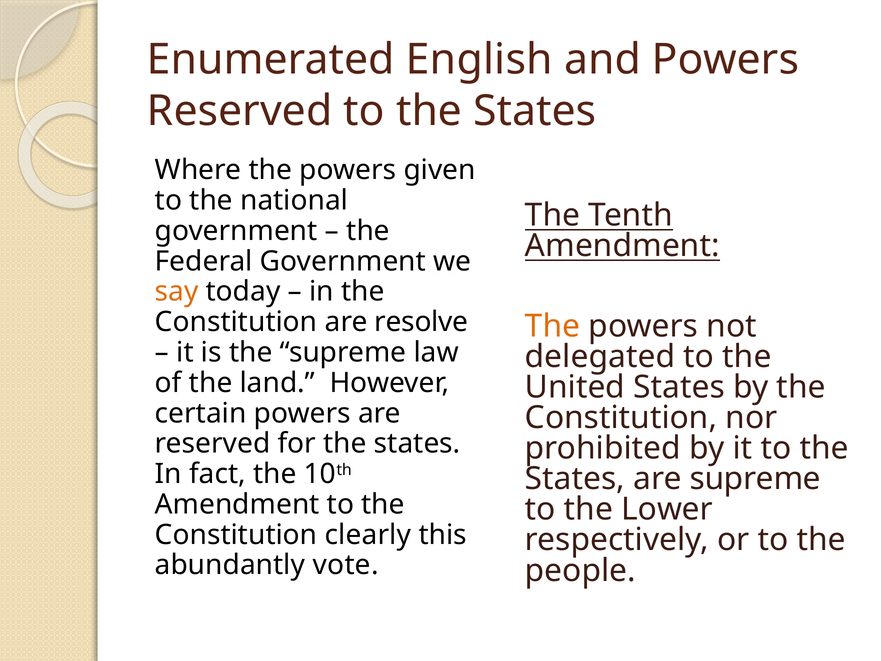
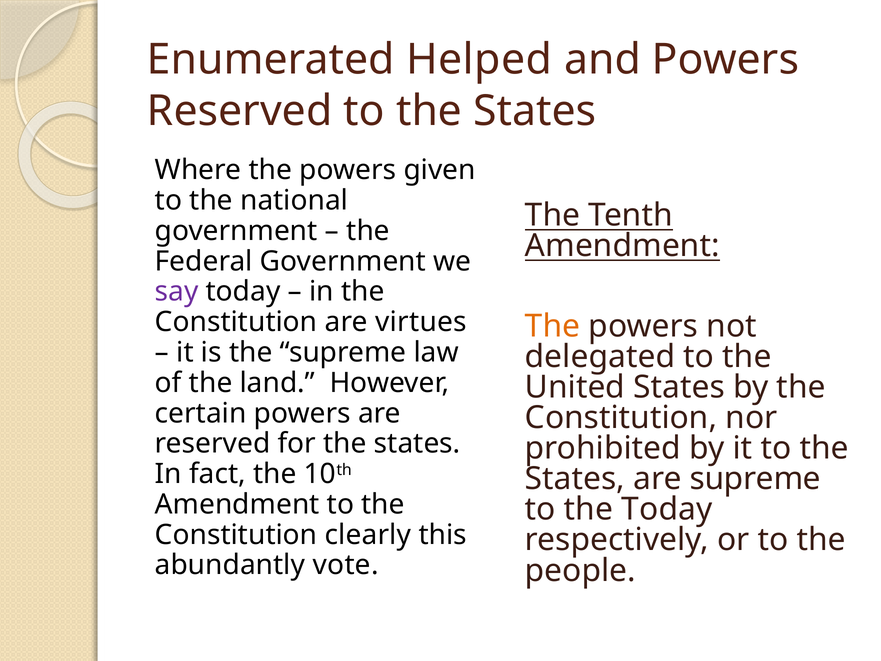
English: English -> Helped
say colour: orange -> purple
resolve: resolve -> virtues
the Lower: Lower -> Today
